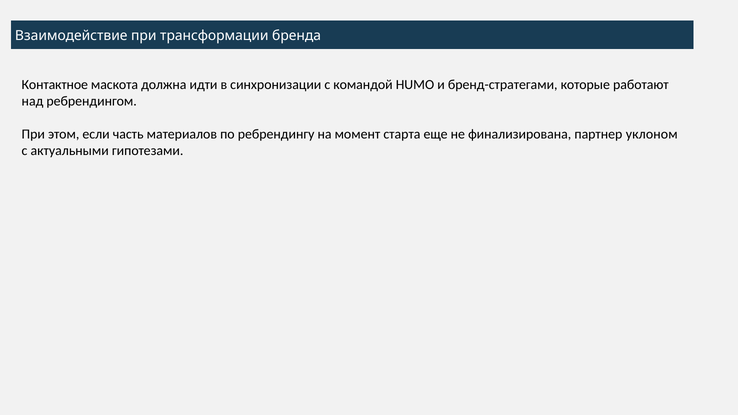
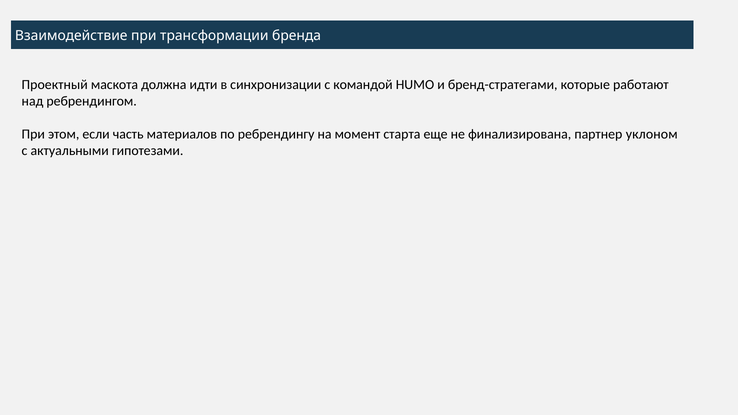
Контактное: Контактное -> Проектный
